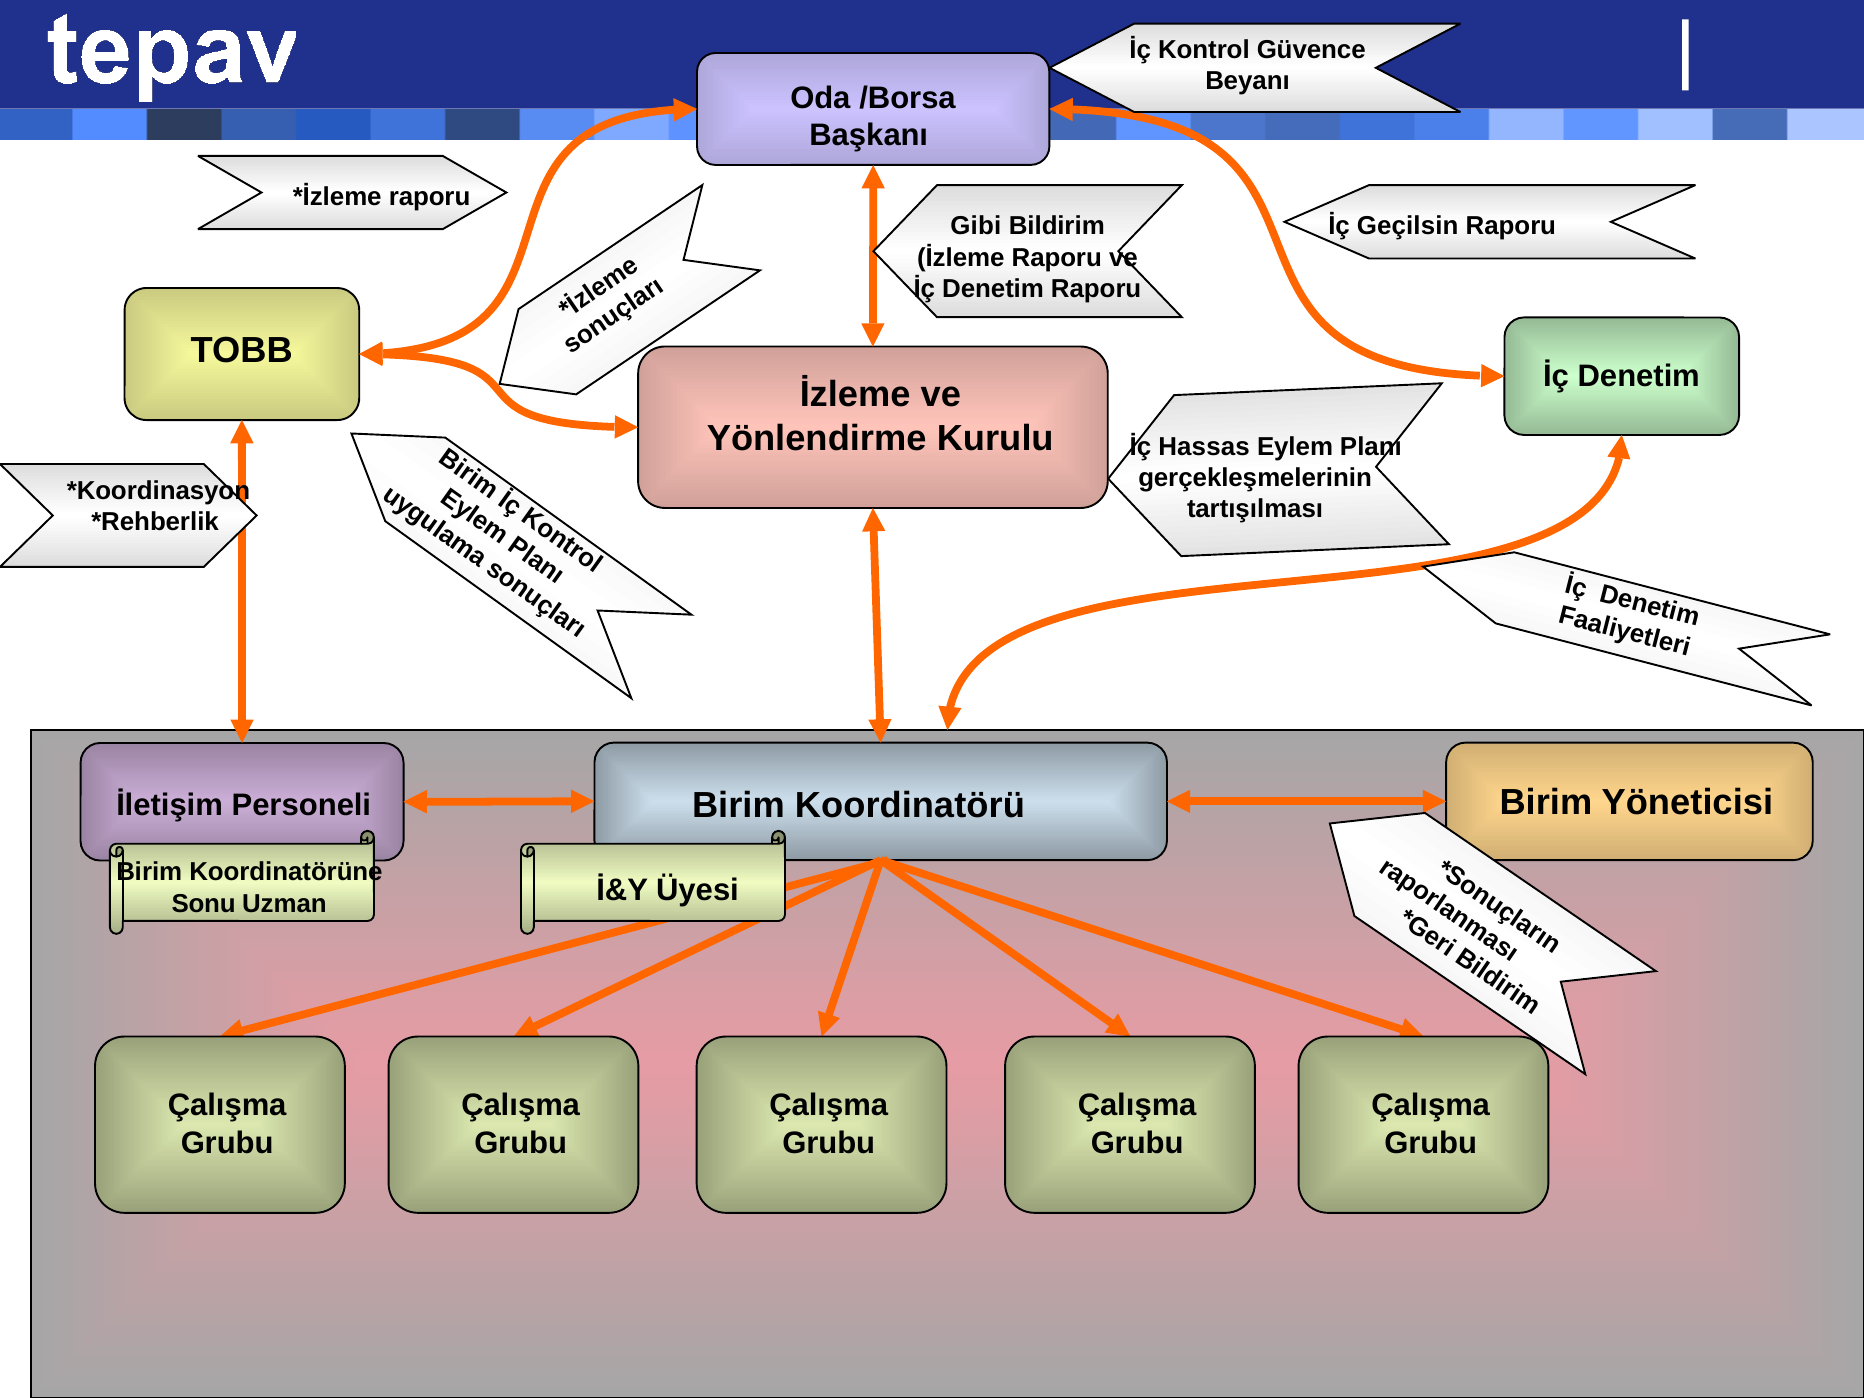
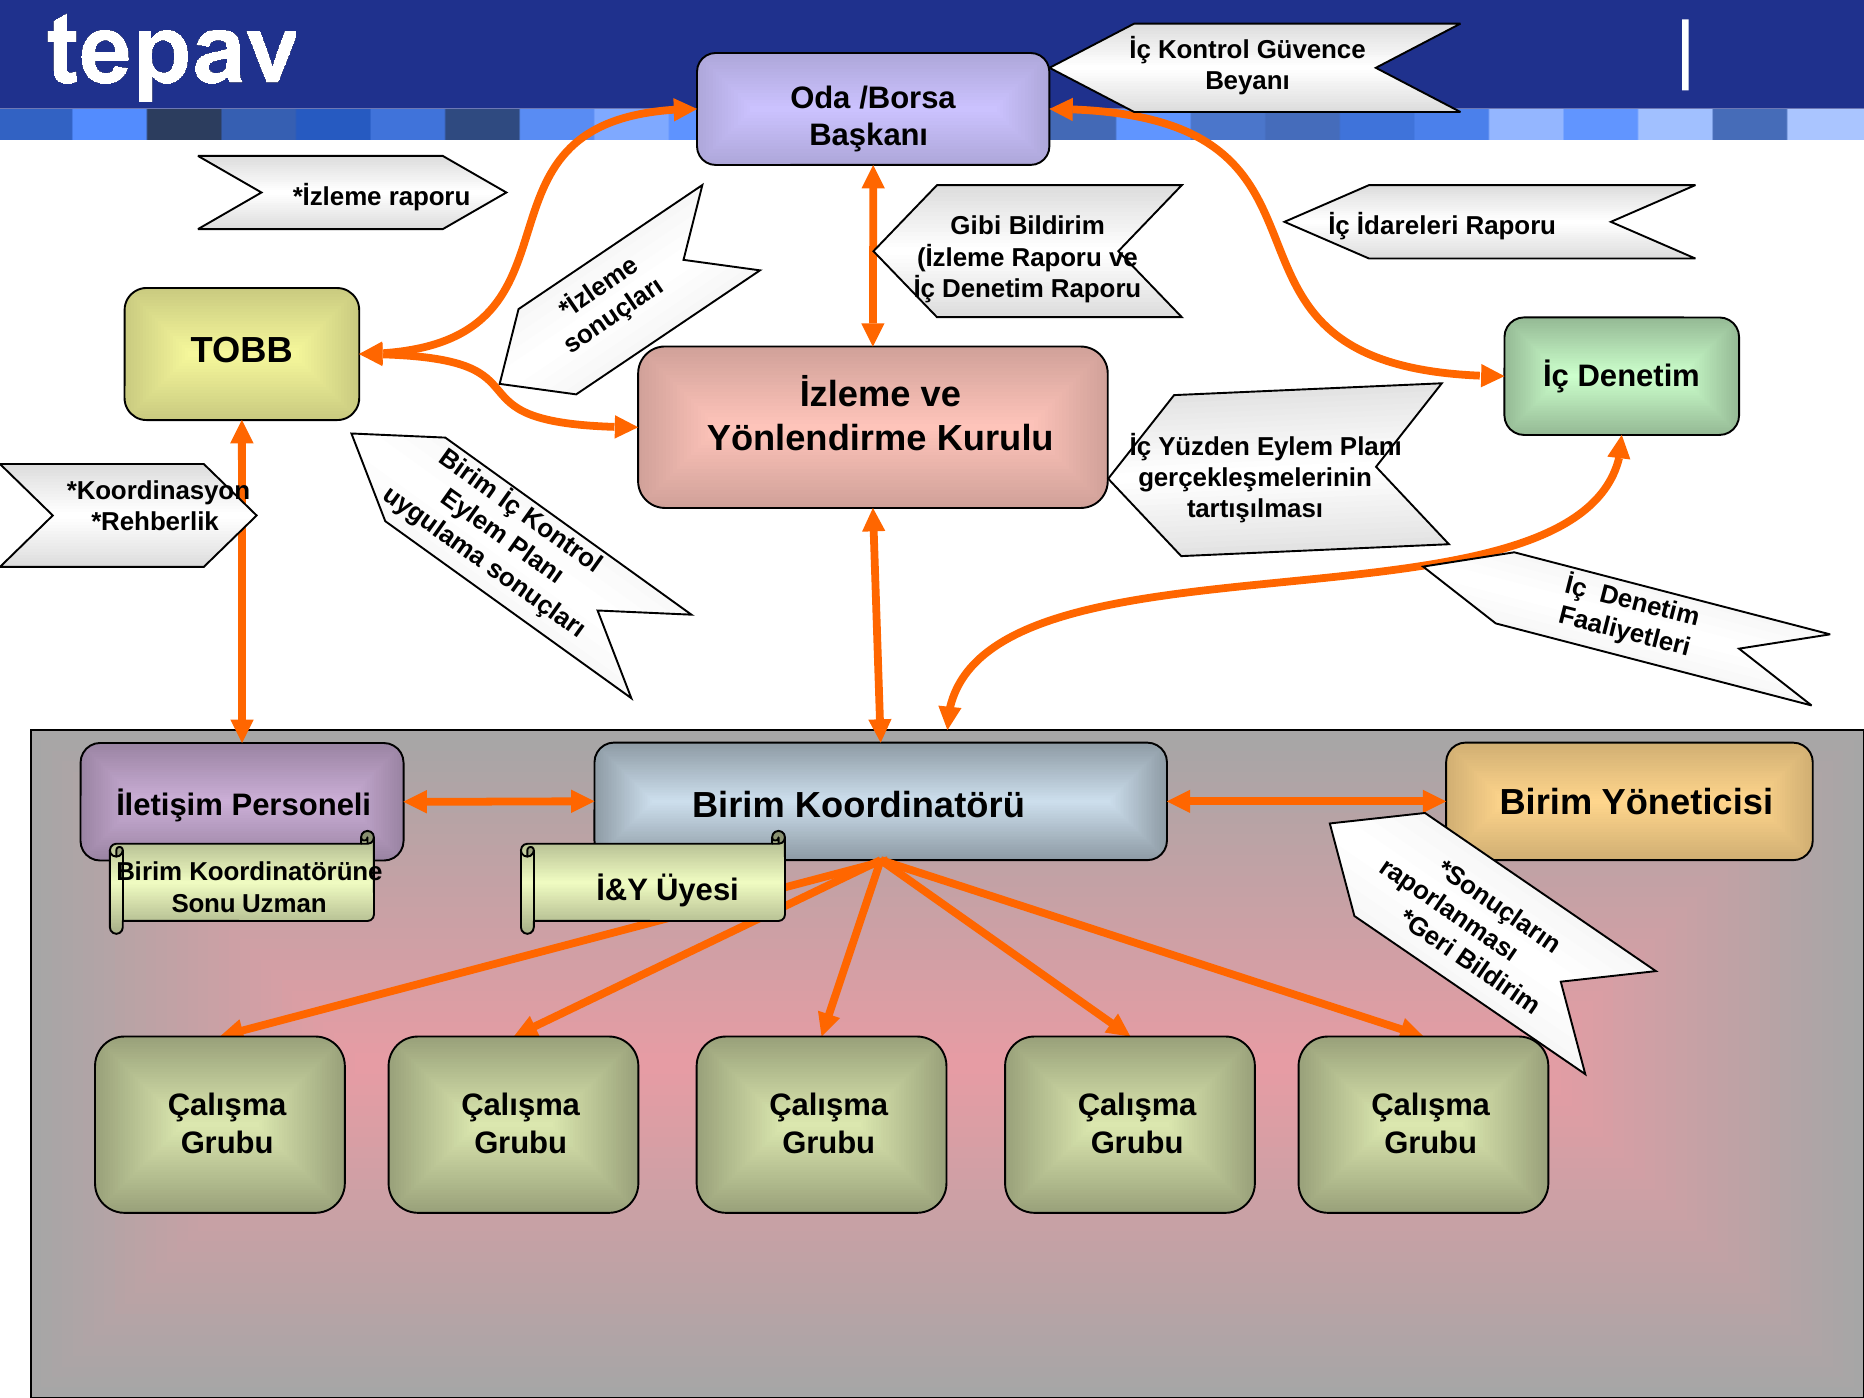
Geçilsin: Geçilsin -> İdareleri
Hassas: Hassas -> Yüzden
